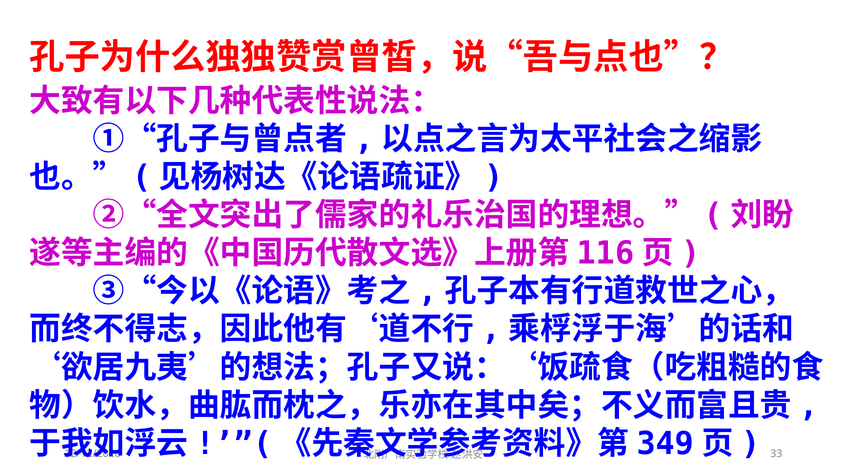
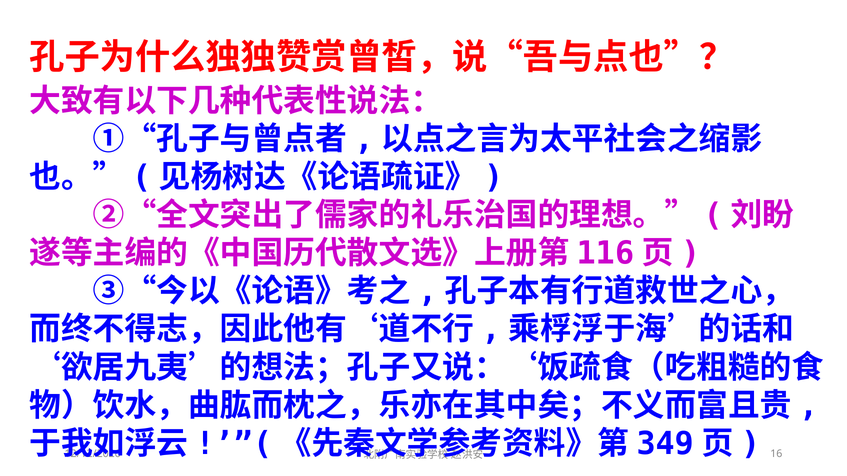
33: 33 -> 16
